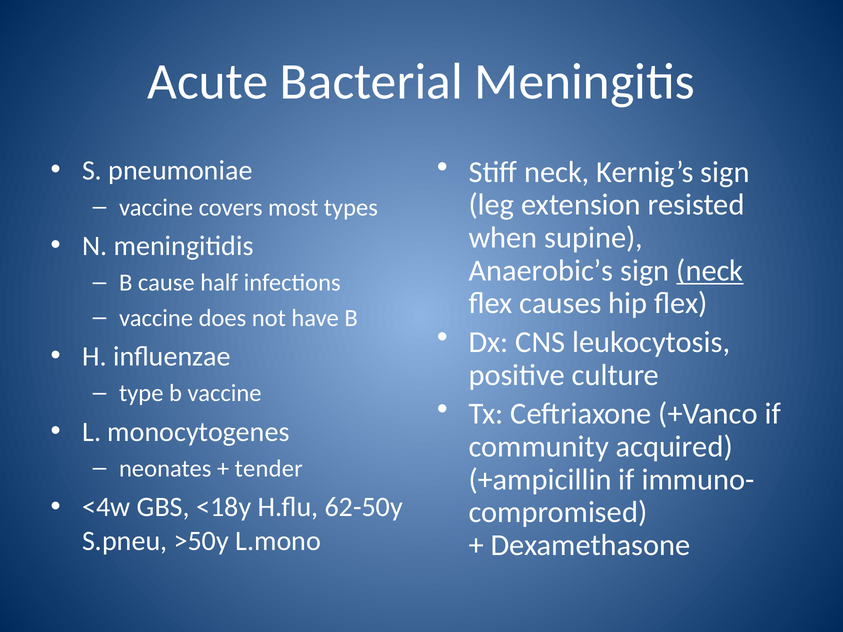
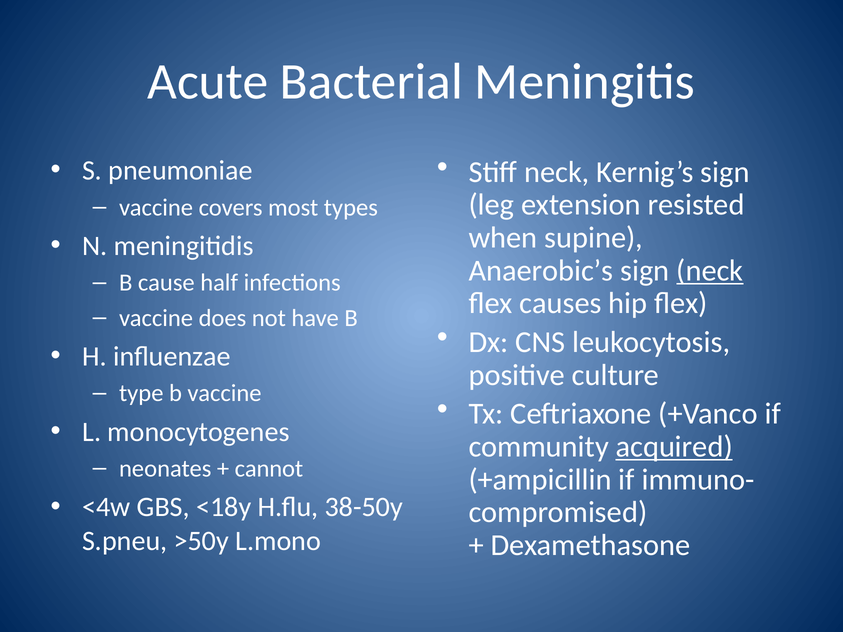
acquired underline: none -> present
tender: tender -> cannot
62-50y: 62-50y -> 38-50y
